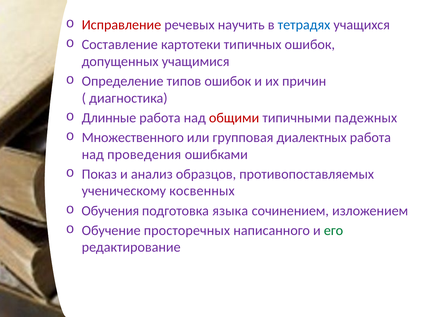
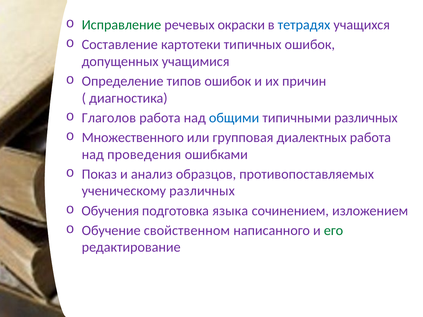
Исправление colour: red -> green
научить: научить -> окраски
Длинные: Длинные -> Глаголов
общими colour: red -> blue
типичными падежных: падежных -> различных
ученическому косвенных: косвенных -> различных
просторечных: просторечных -> свойственном
